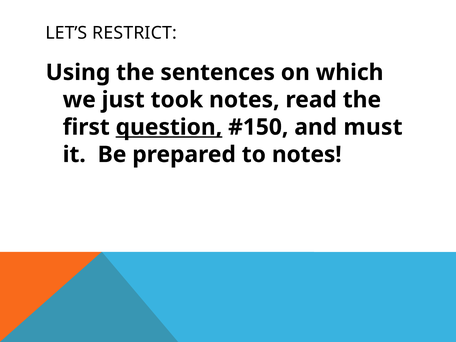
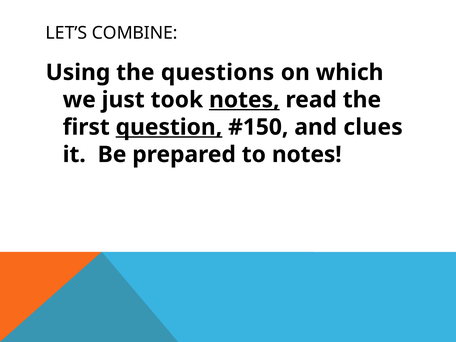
RESTRICT: RESTRICT -> COMBINE
sentences: sentences -> questions
notes at (244, 100) underline: none -> present
must: must -> clues
